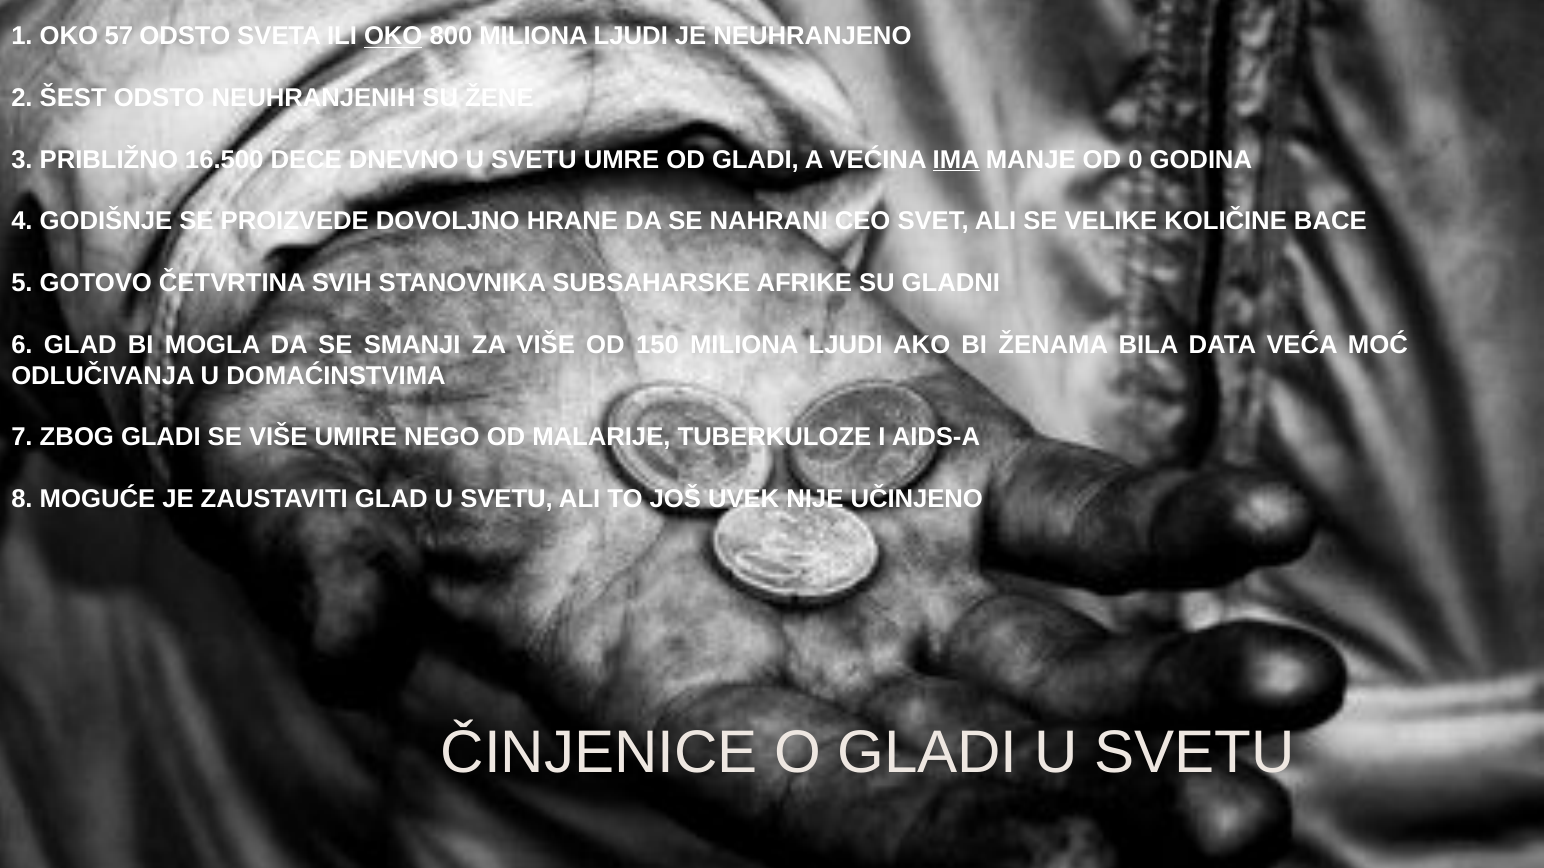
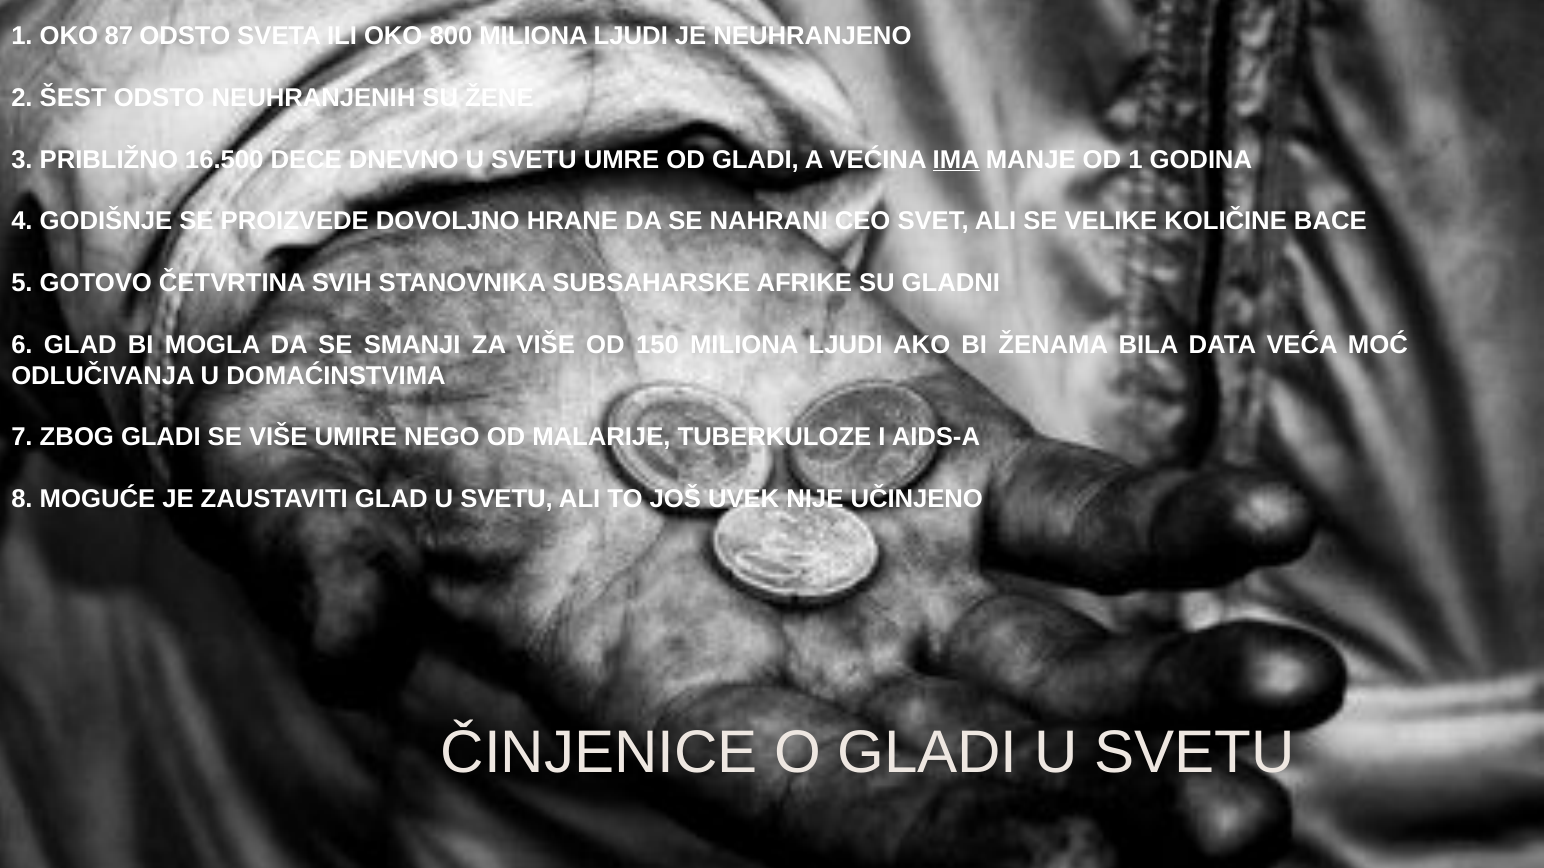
57: 57 -> 87
OKO at (393, 36) underline: present -> none
OD 0: 0 -> 1
